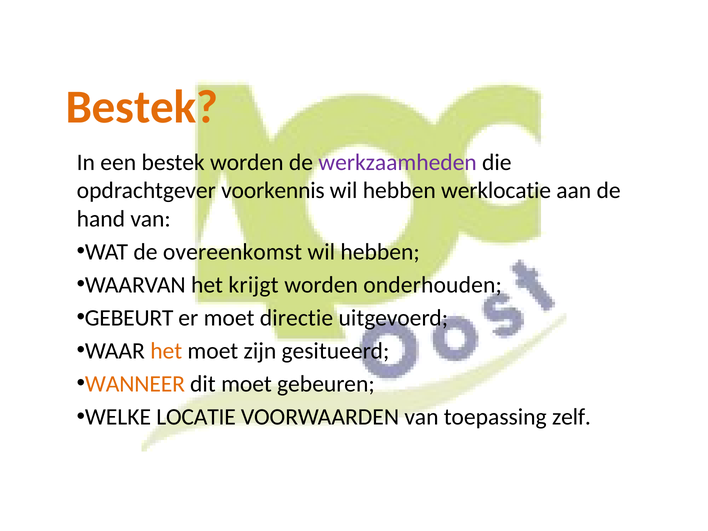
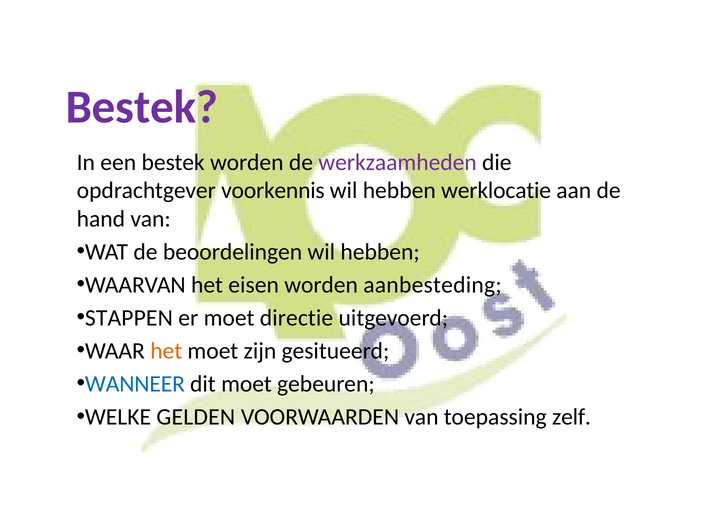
Bestek at (142, 107) colour: orange -> purple
overeenkomst: overeenkomst -> beoordelingen
krijgt: krijgt -> eisen
onderhouden: onderhouden -> aanbesteding
GEBEURT: GEBEURT -> STAPPEN
WANNEER colour: orange -> blue
LOCATIE: LOCATIE -> GELDEN
